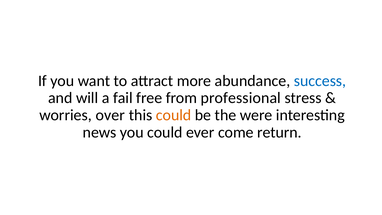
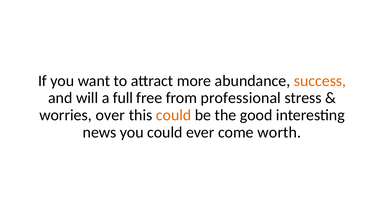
success colour: blue -> orange
fail: fail -> full
were: were -> good
return: return -> worth
